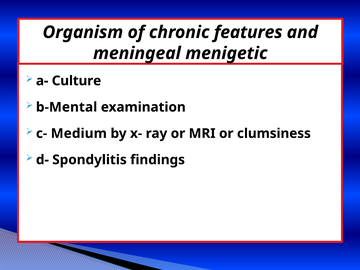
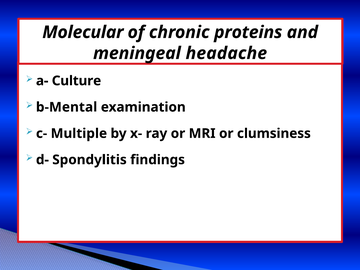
Organism: Organism -> Molecular
features: features -> proteins
menigetic: menigetic -> headache
Medium: Medium -> Multiple
